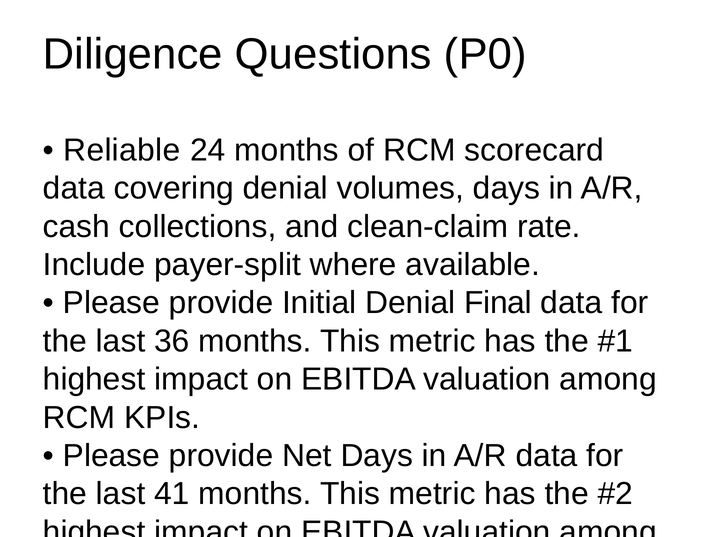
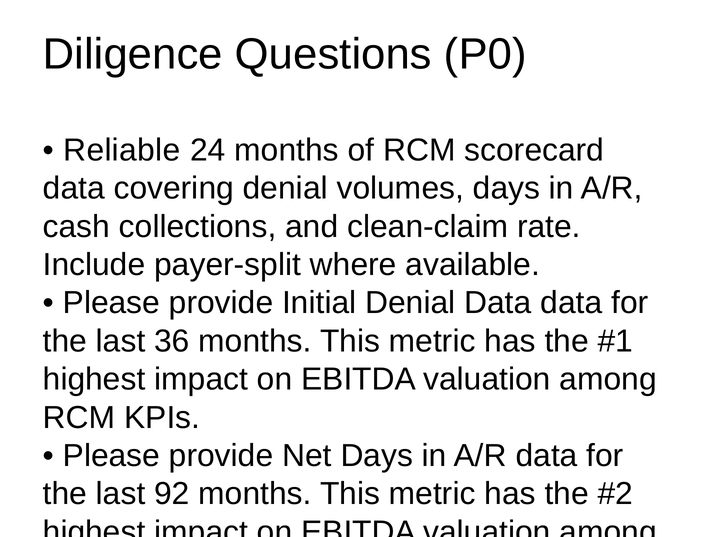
Denial Final: Final -> Data
41: 41 -> 92
